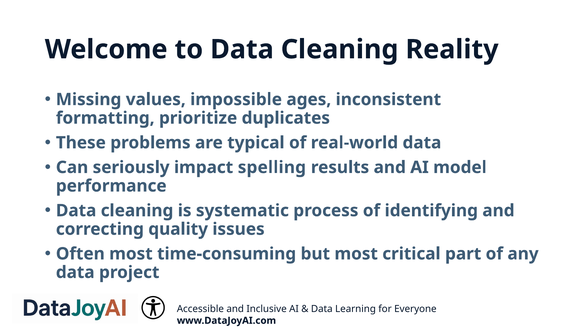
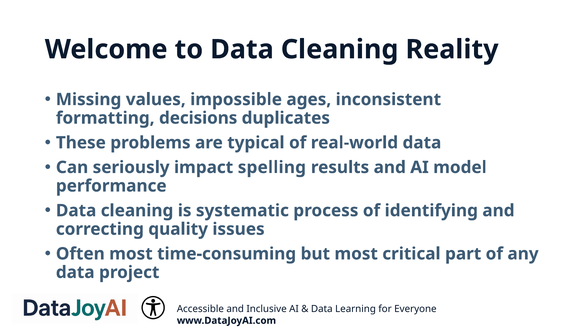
prioritize: prioritize -> decisions
